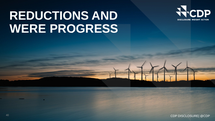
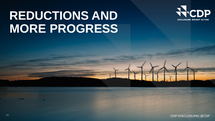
WERE: WERE -> MORE
